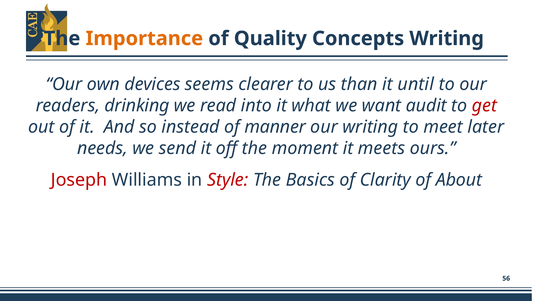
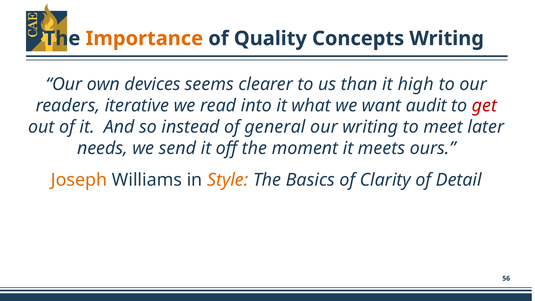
until: until -> high
drinking: drinking -> iterative
manner: manner -> general
Joseph colour: red -> orange
Style colour: red -> orange
About: About -> Detail
